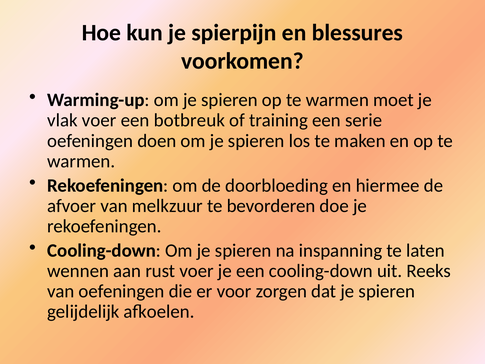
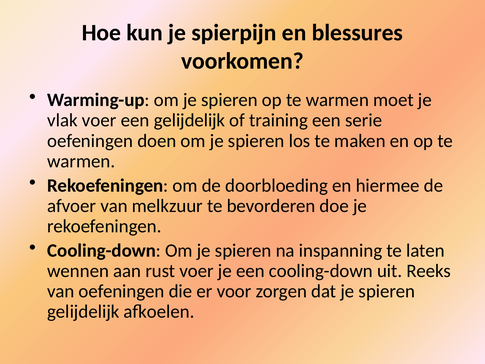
een botbreuk: botbreuk -> gelijdelijk
